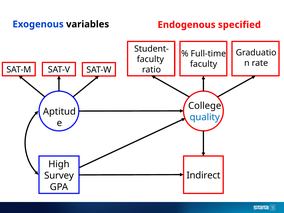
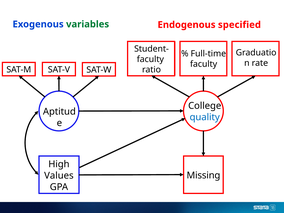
variables colour: black -> green
Indirect: Indirect -> Missing
Survey: Survey -> Values
